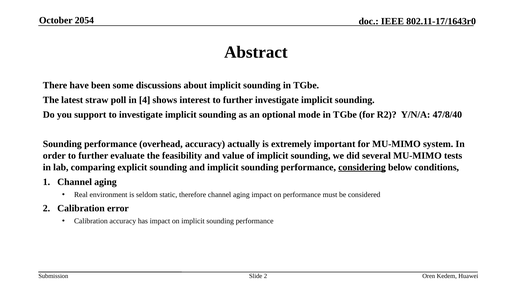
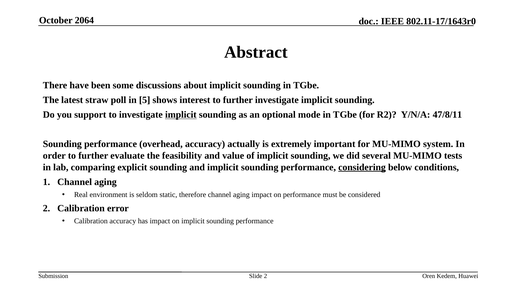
2054: 2054 -> 2064
4: 4 -> 5
implicit at (181, 115) underline: none -> present
47/8/40: 47/8/40 -> 47/8/11
